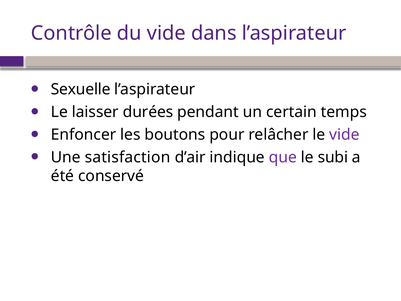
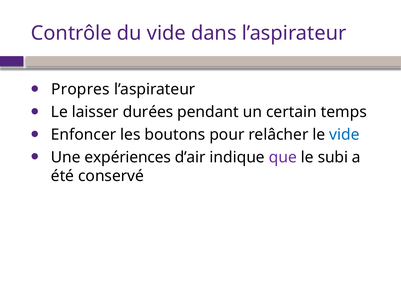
Sexuelle: Sexuelle -> Propres
vide at (344, 135) colour: purple -> blue
satisfaction: satisfaction -> expériences
